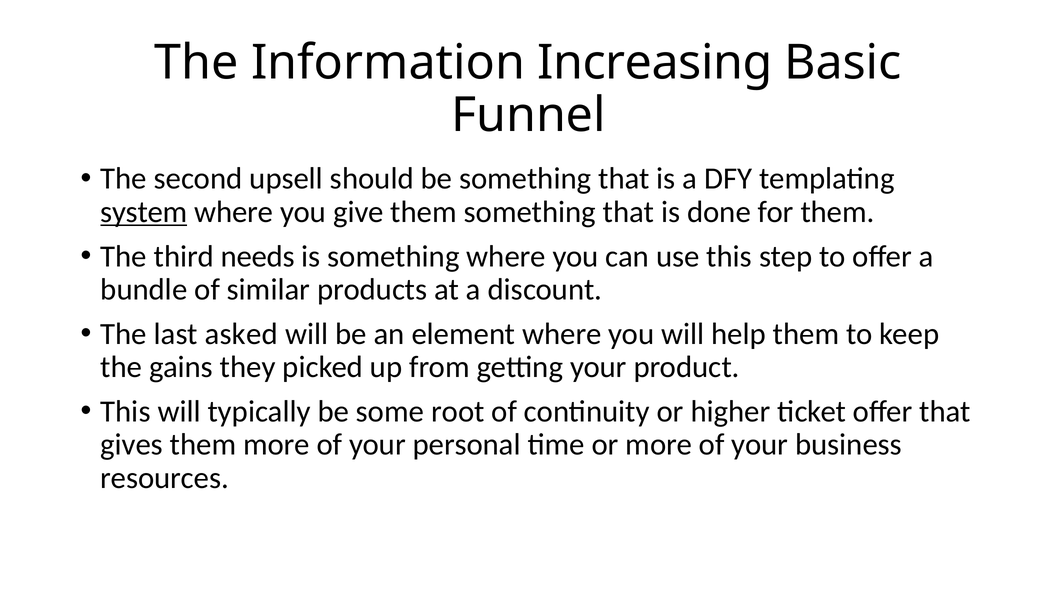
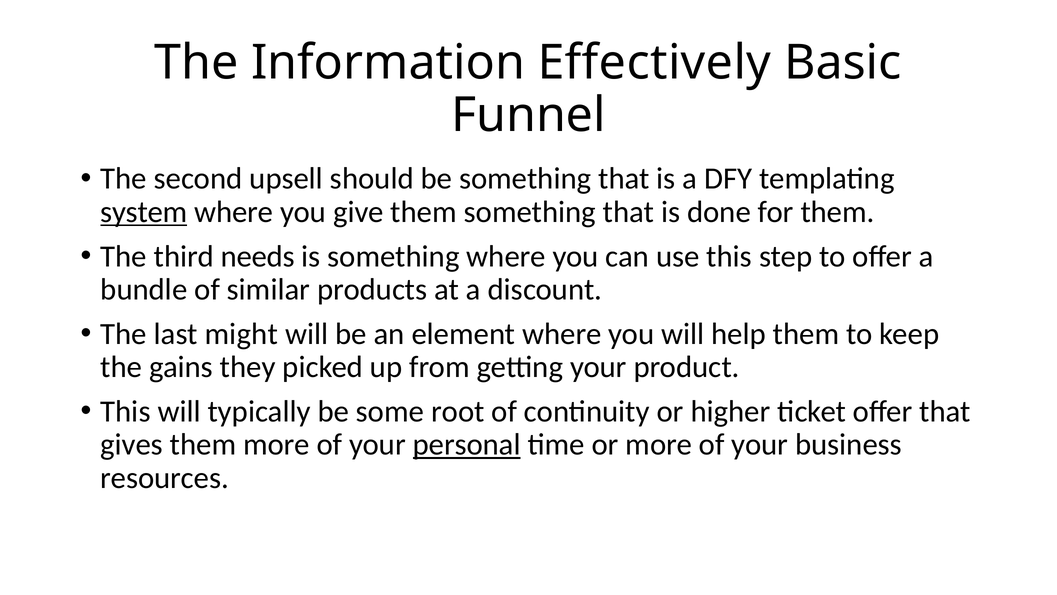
Increasing: Increasing -> Effectively
asked: asked -> might
personal underline: none -> present
